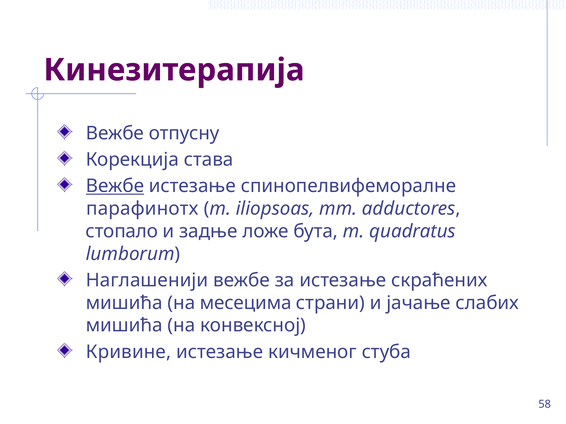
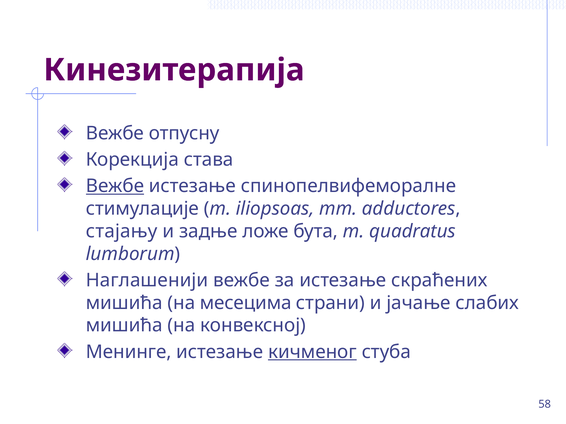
парафинотх: парафинотх -> стимулације
стопало: стопало -> стајању
Кривине: Кривине -> Менинге
кичменог underline: none -> present
